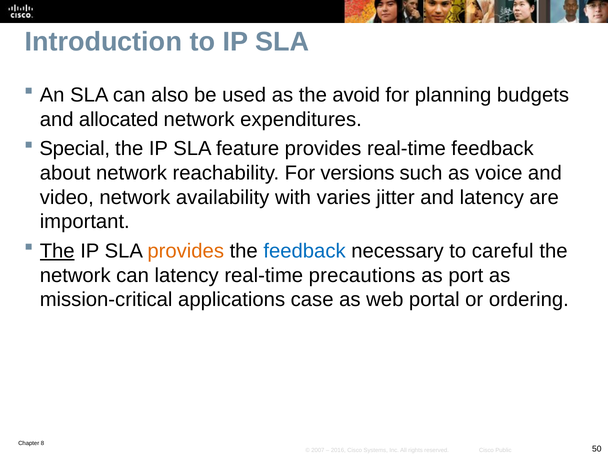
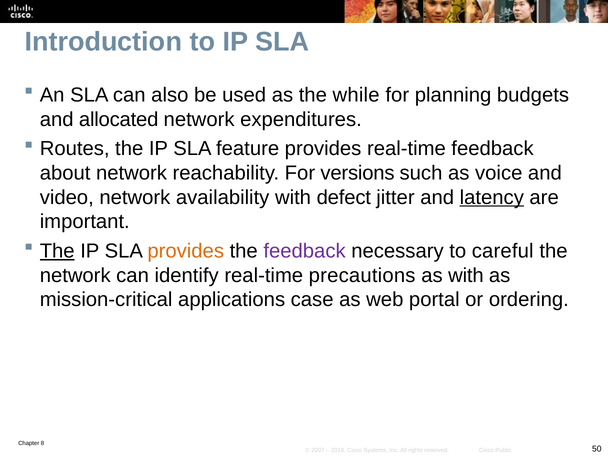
avoid: avoid -> while
Special: Special -> Routes
varies: varies -> defect
latency at (492, 197) underline: none -> present
feedback at (305, 251) colour: blue -> purple
can latency: latency -> identify
as port: port -> with
